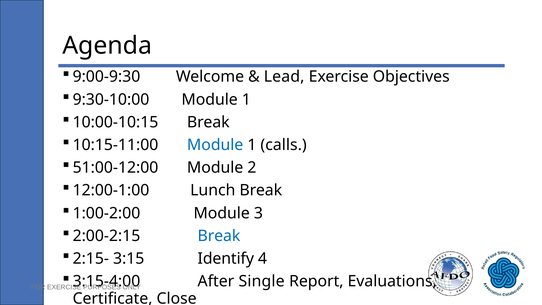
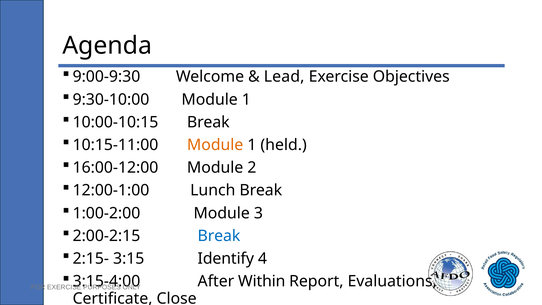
Module at (215, 145) colour: blue -> orange
calls: calls -> held
51:00-12:00: 51:00-12:00 -> 16:00-12:00
Single: Single -> Within
